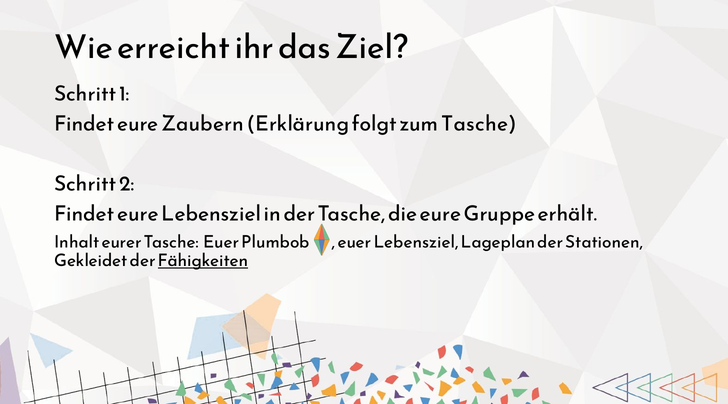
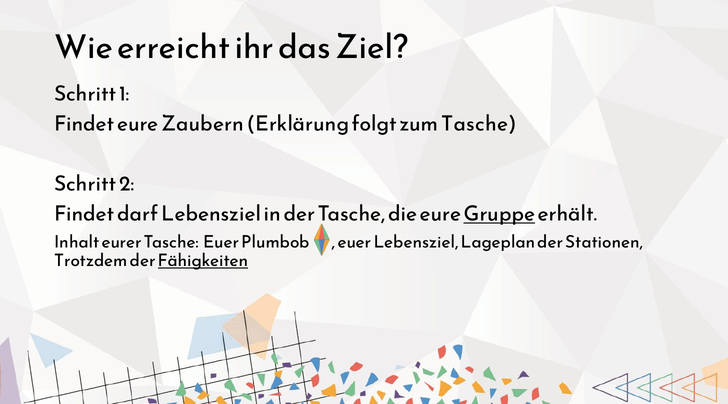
eure at (138, 214): eure -> darf
Gruppe underline: none -> present
Gekleidet: Gekleidet -> Trotzdem
